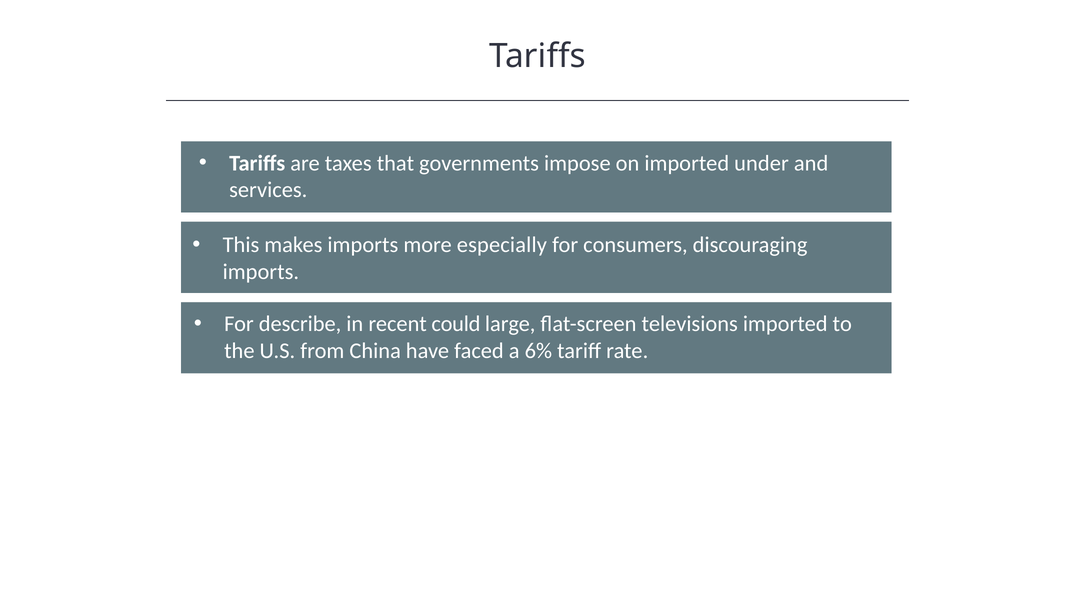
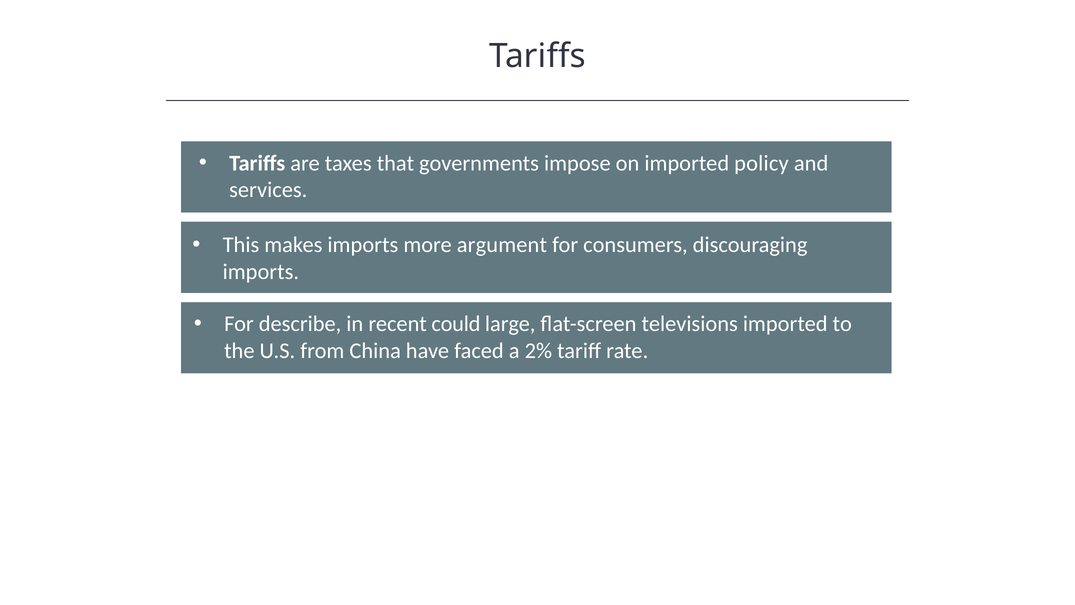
under: under -> policy
especially: especially -> argument
6%: 6% -> 2%
